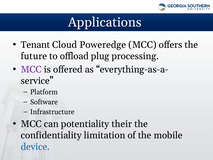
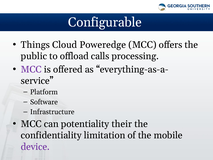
Applications: Applications -> Configurable
Tenant: Tenant -> Things
future: future -> public
plug: plug -> calls
device colour: blue -> purple
